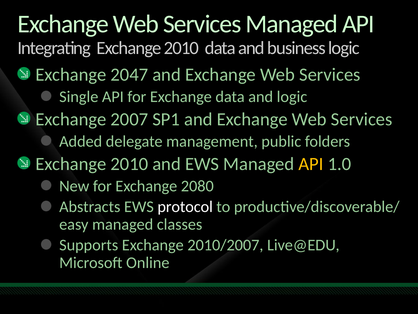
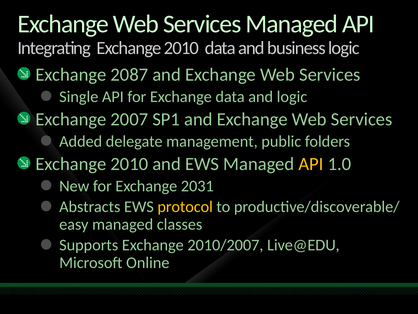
2047: 2047 -> 2087
2080: 2080 -> 2031
protocol colour: white -> yellow
